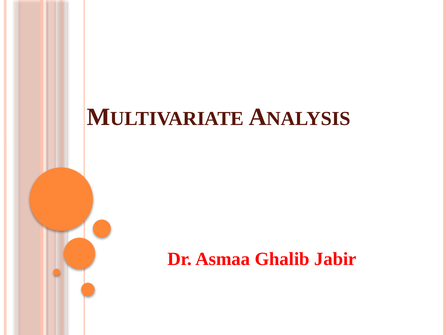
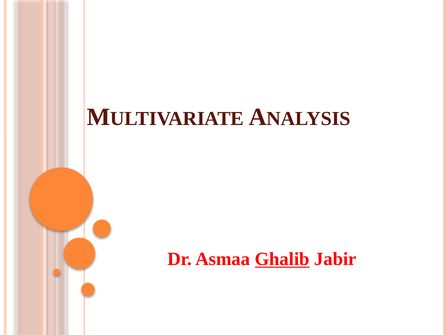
Ghalib underline: none -> present
